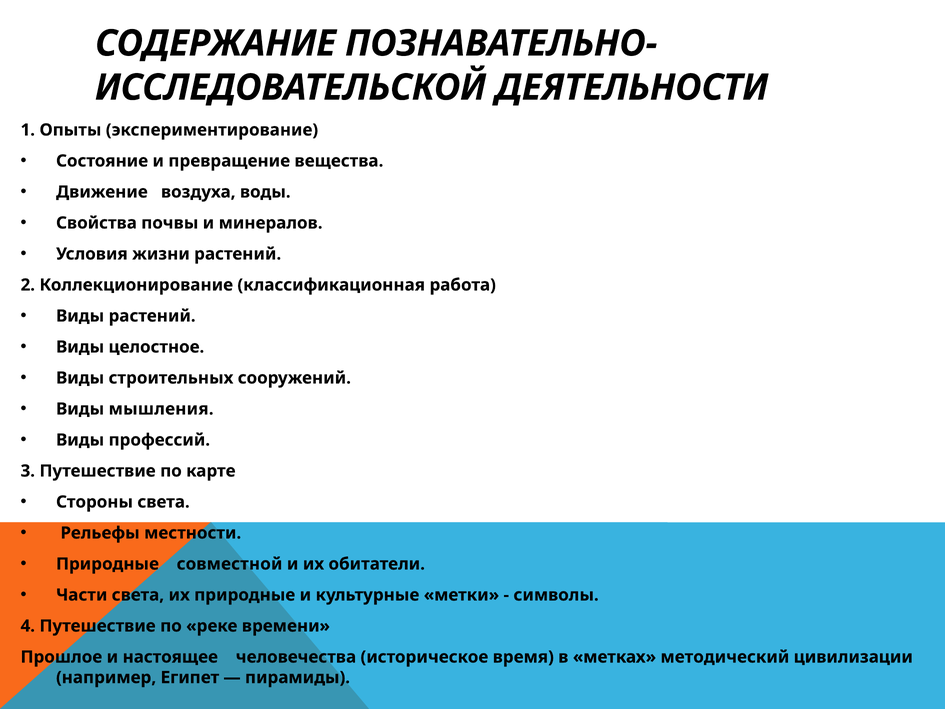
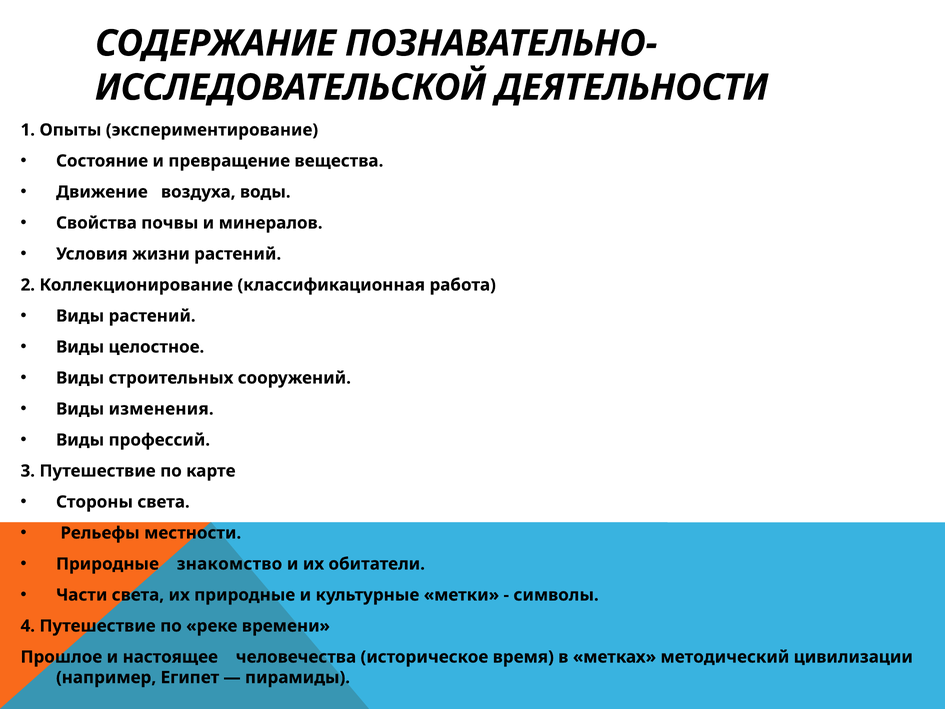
мышления: мышления -> изменения
совместной: совместной -> знакомство
